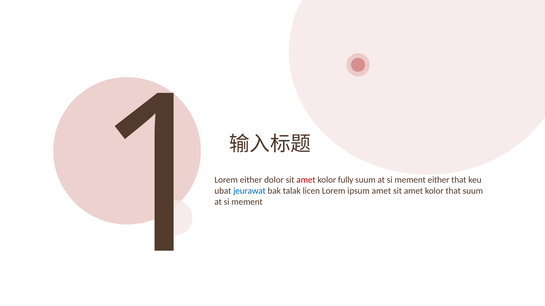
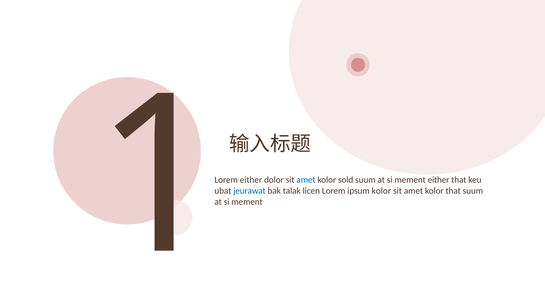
amet at (306, 180) colour: red -> blue
fully: fully -> sold
ipsum amet: amet -> kolor
